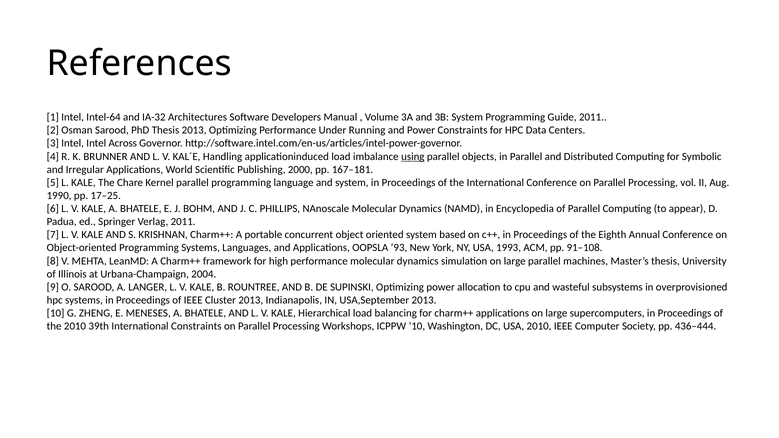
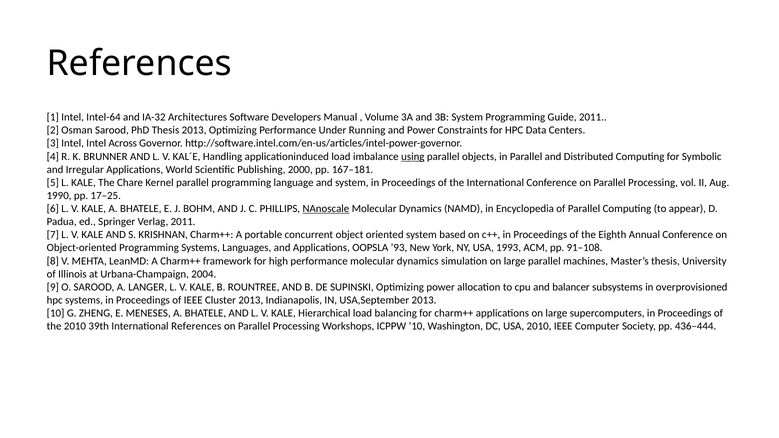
NAnoscale underline: none -> present
wasteful: wasteful -> balancer
International Constraints: Constraints -> References
